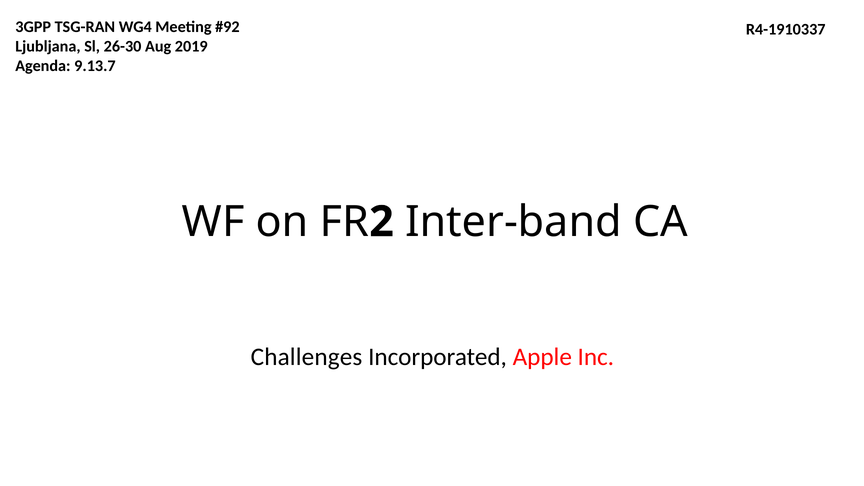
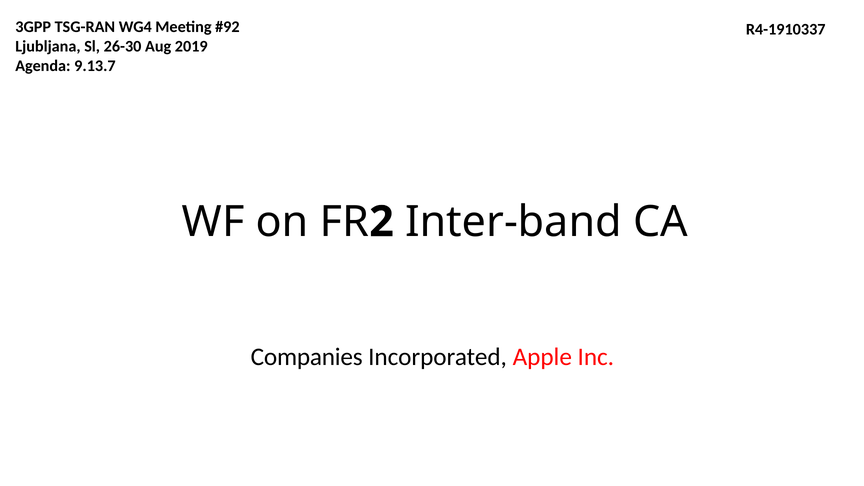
Challenges: Challenges -> Companies
